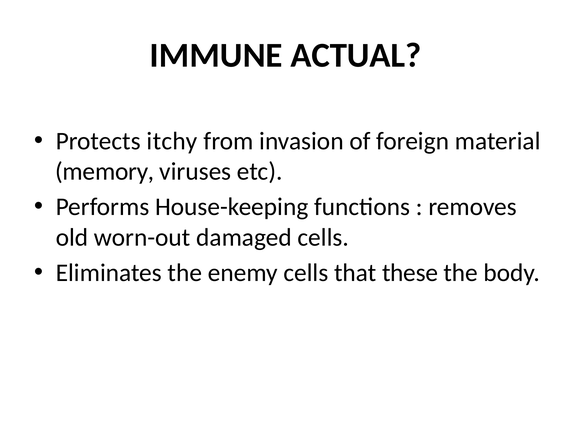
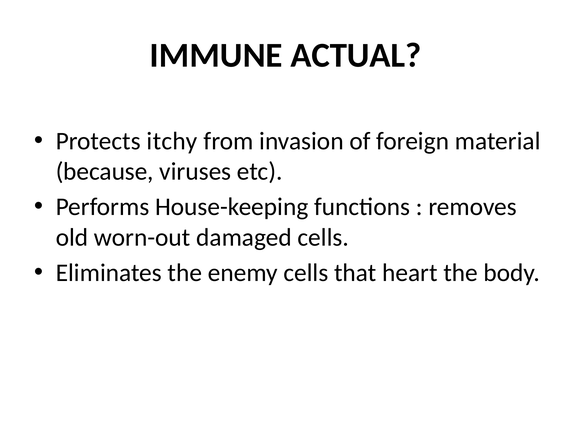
memory: memory -> because
these: these -> heart
